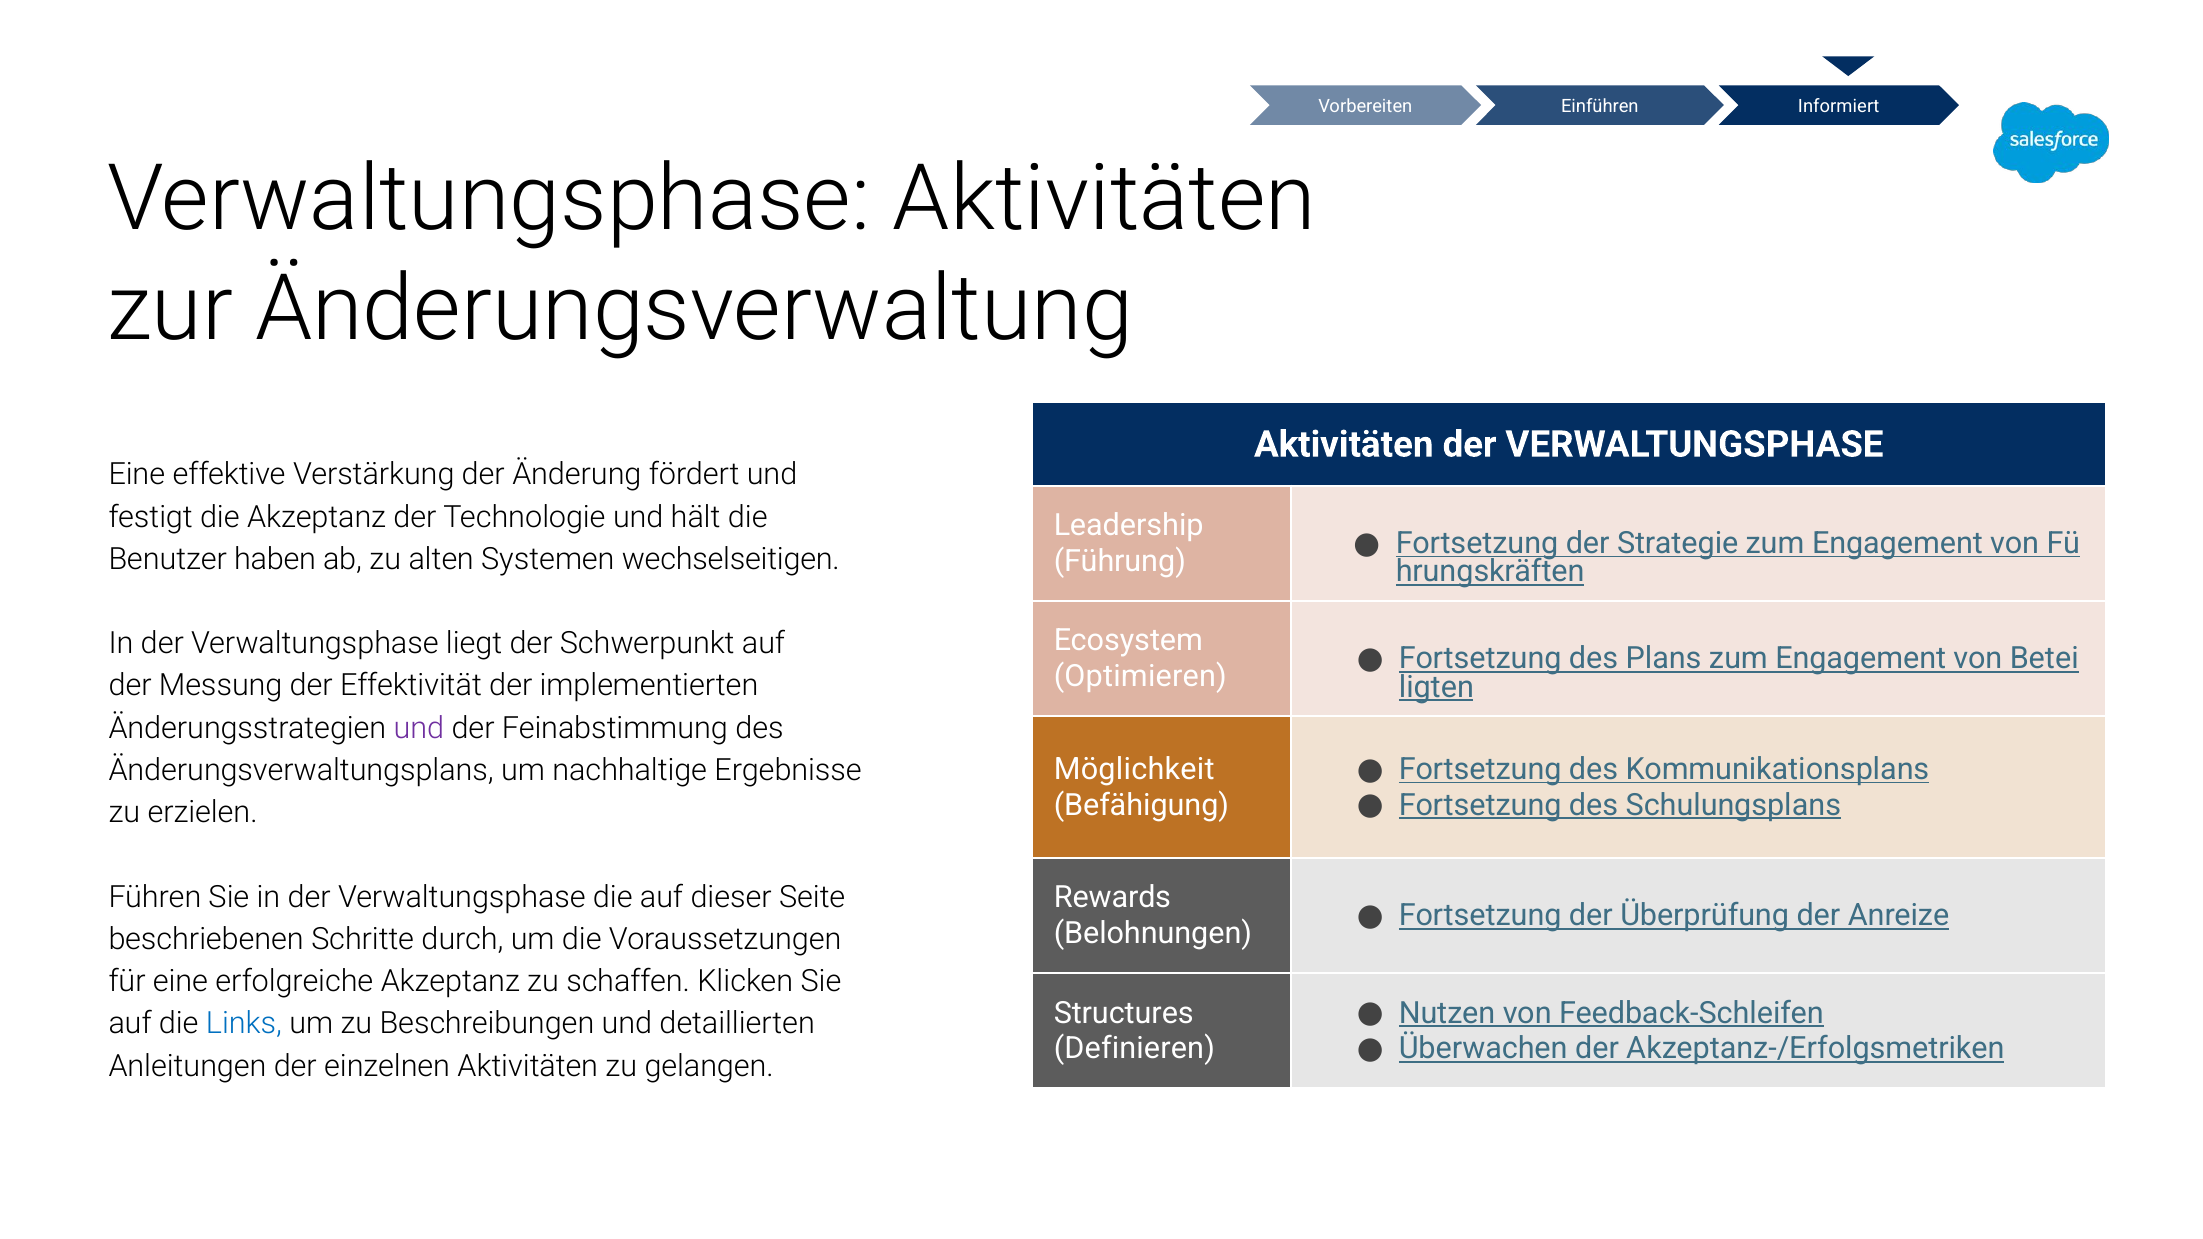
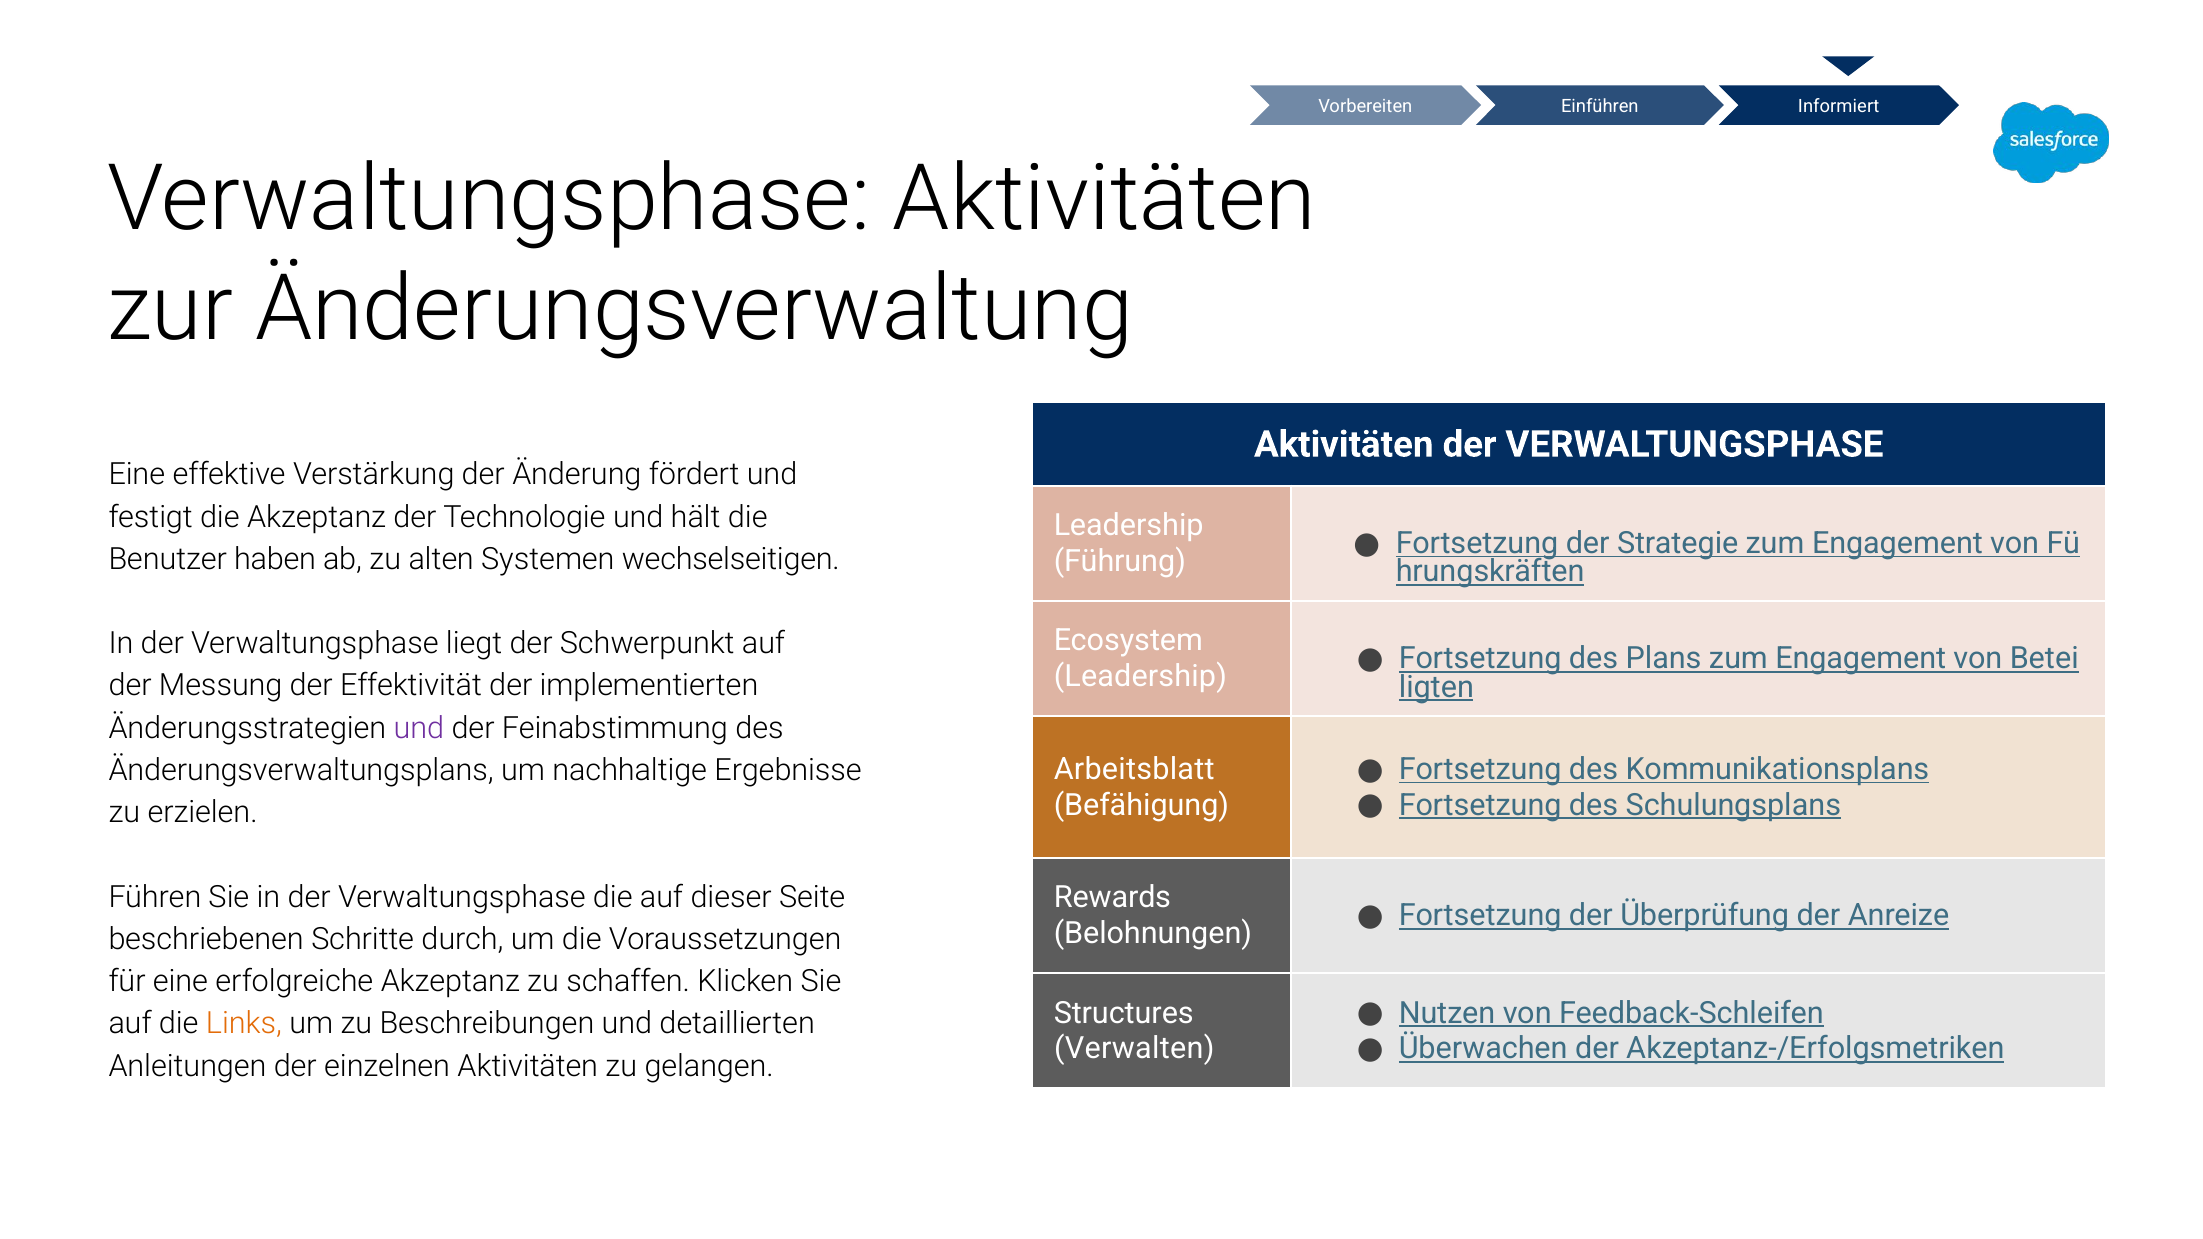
Optimieren at (1140, 677): Optimieren -> Leadership
Möglichkeit: Möglichkeit -> Arbeitsblatt
Links colour: blue -> orange
Definieren: Definieren -> Verwalten
